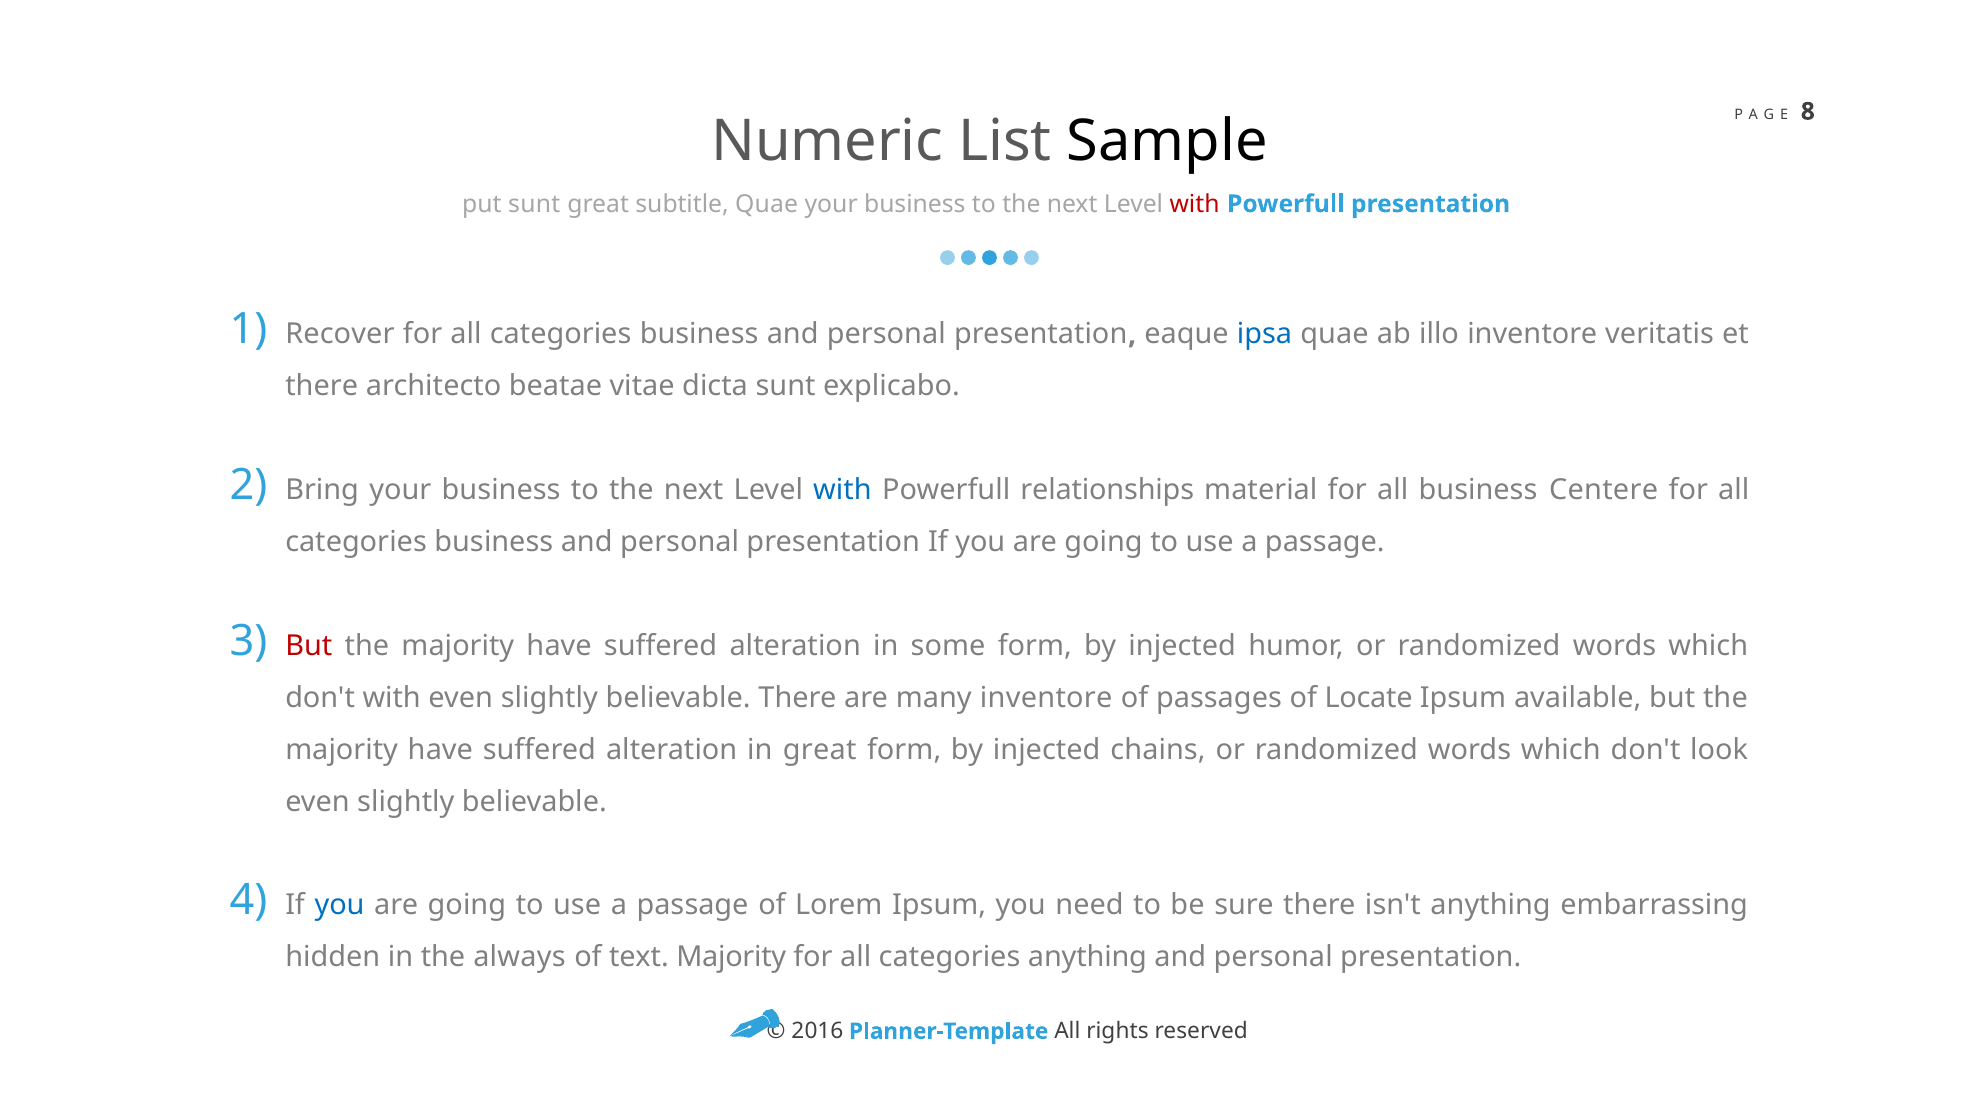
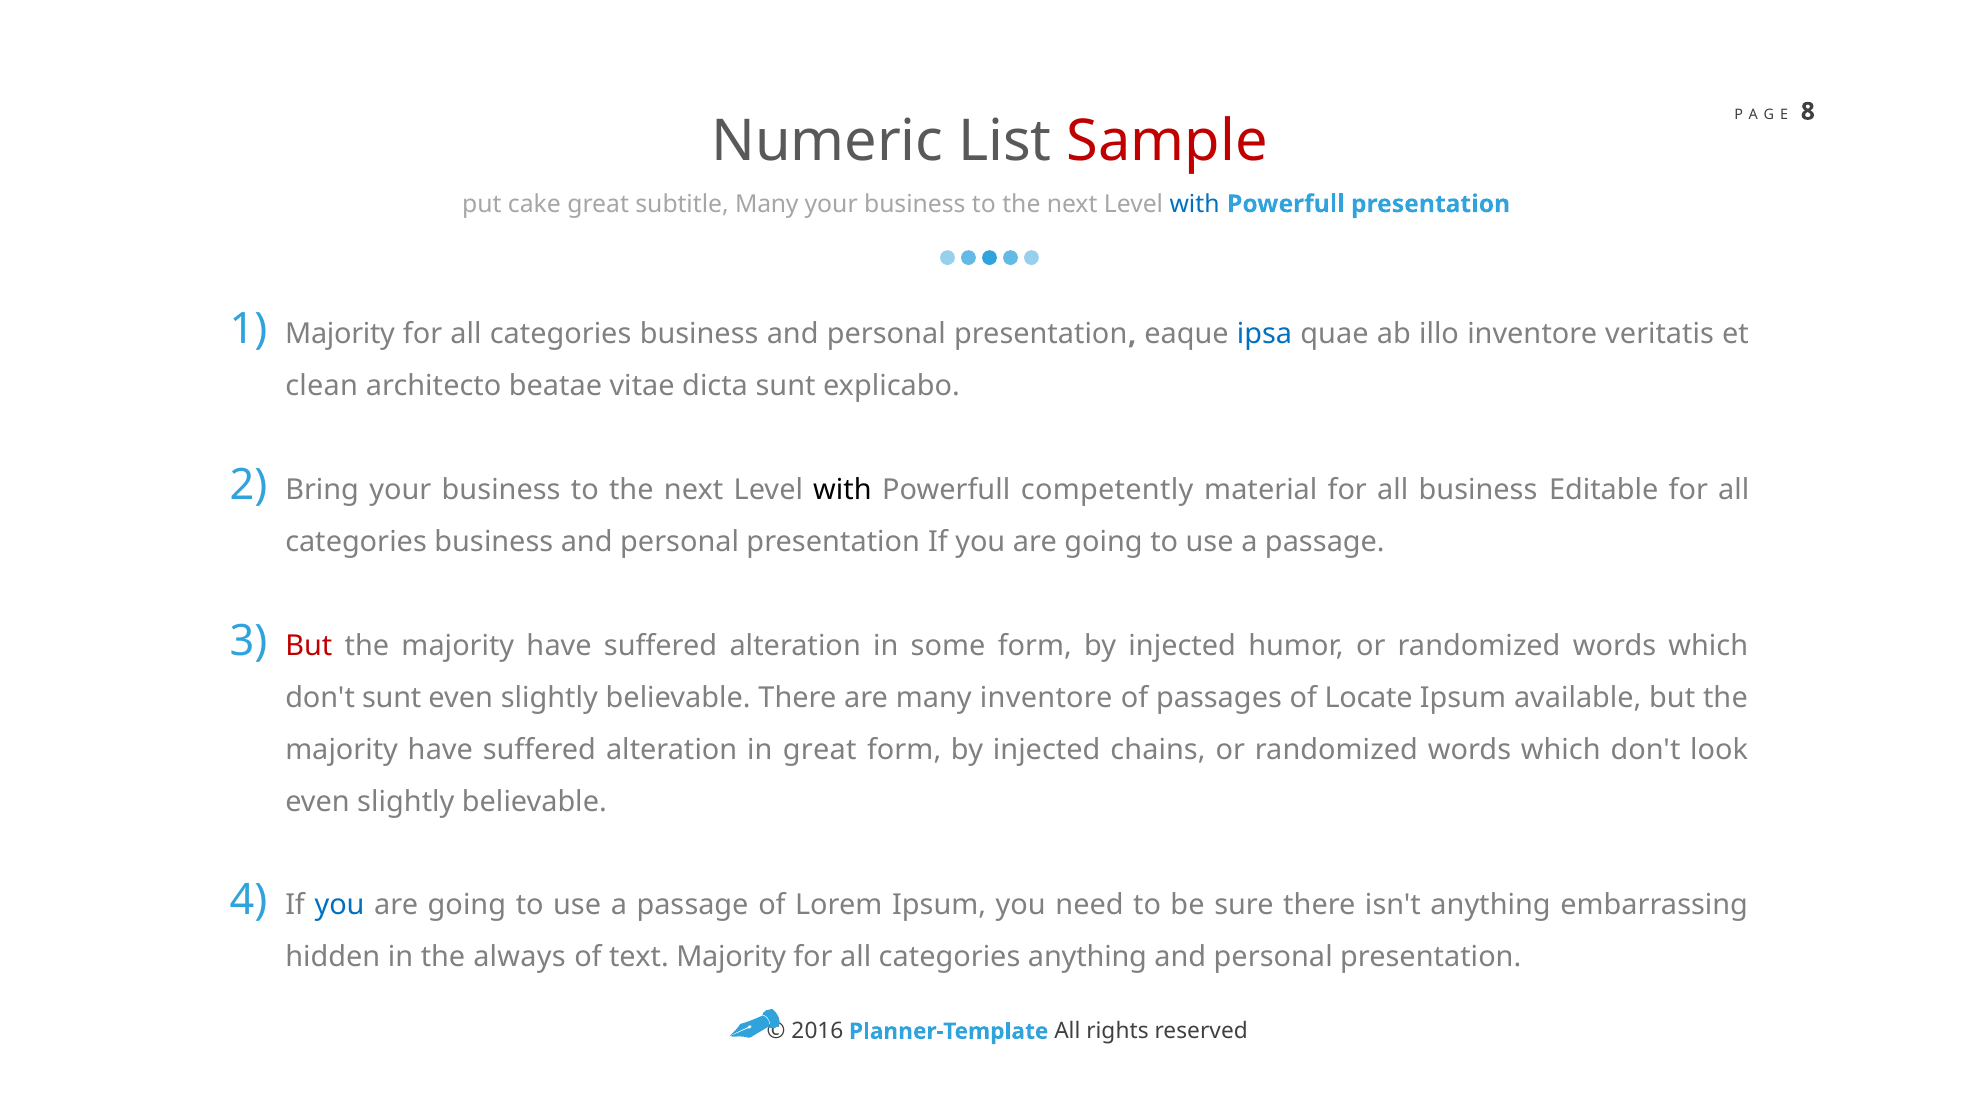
Sample colour: black -> red
put sunt: sunt -> cake
subtitle Quae: Quae -> Many
with at (1195, 204) colour: red -> blue
Recover at (340, 334): Recover -> Majority
there at (322, 386): there -> clean
with at (842, 490) colour: blue -> black
relationships: relationships -> competently
Centere: Centere -> Editable
don't with: with -> sunt
